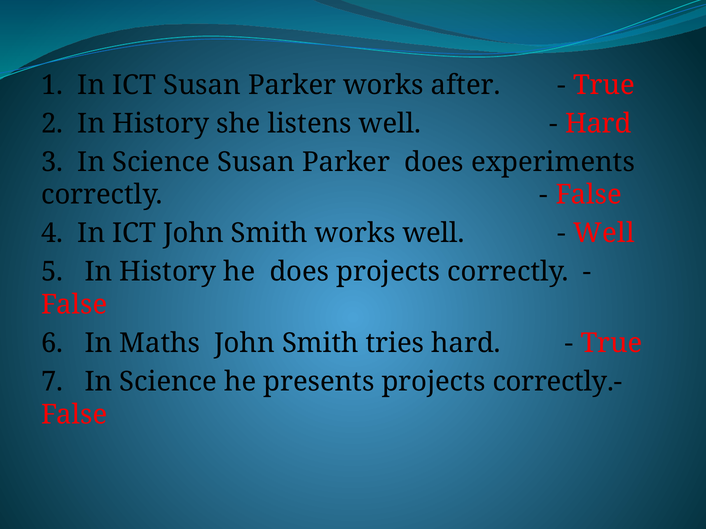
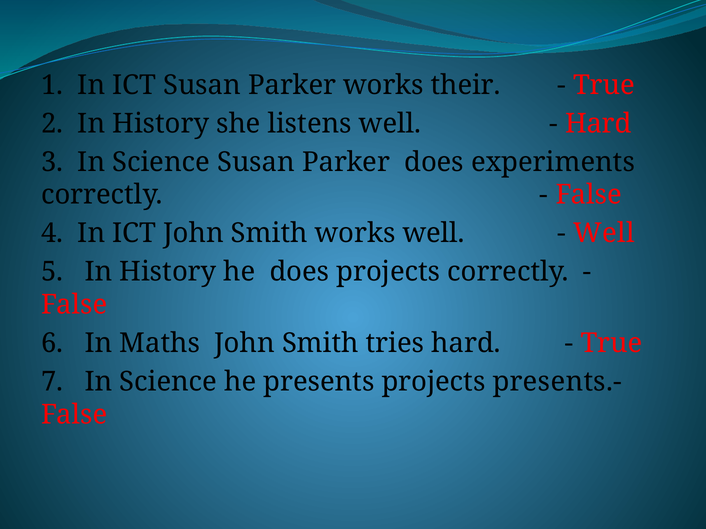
after: after -> their
correctly.-: correctly.- -> presents.-
